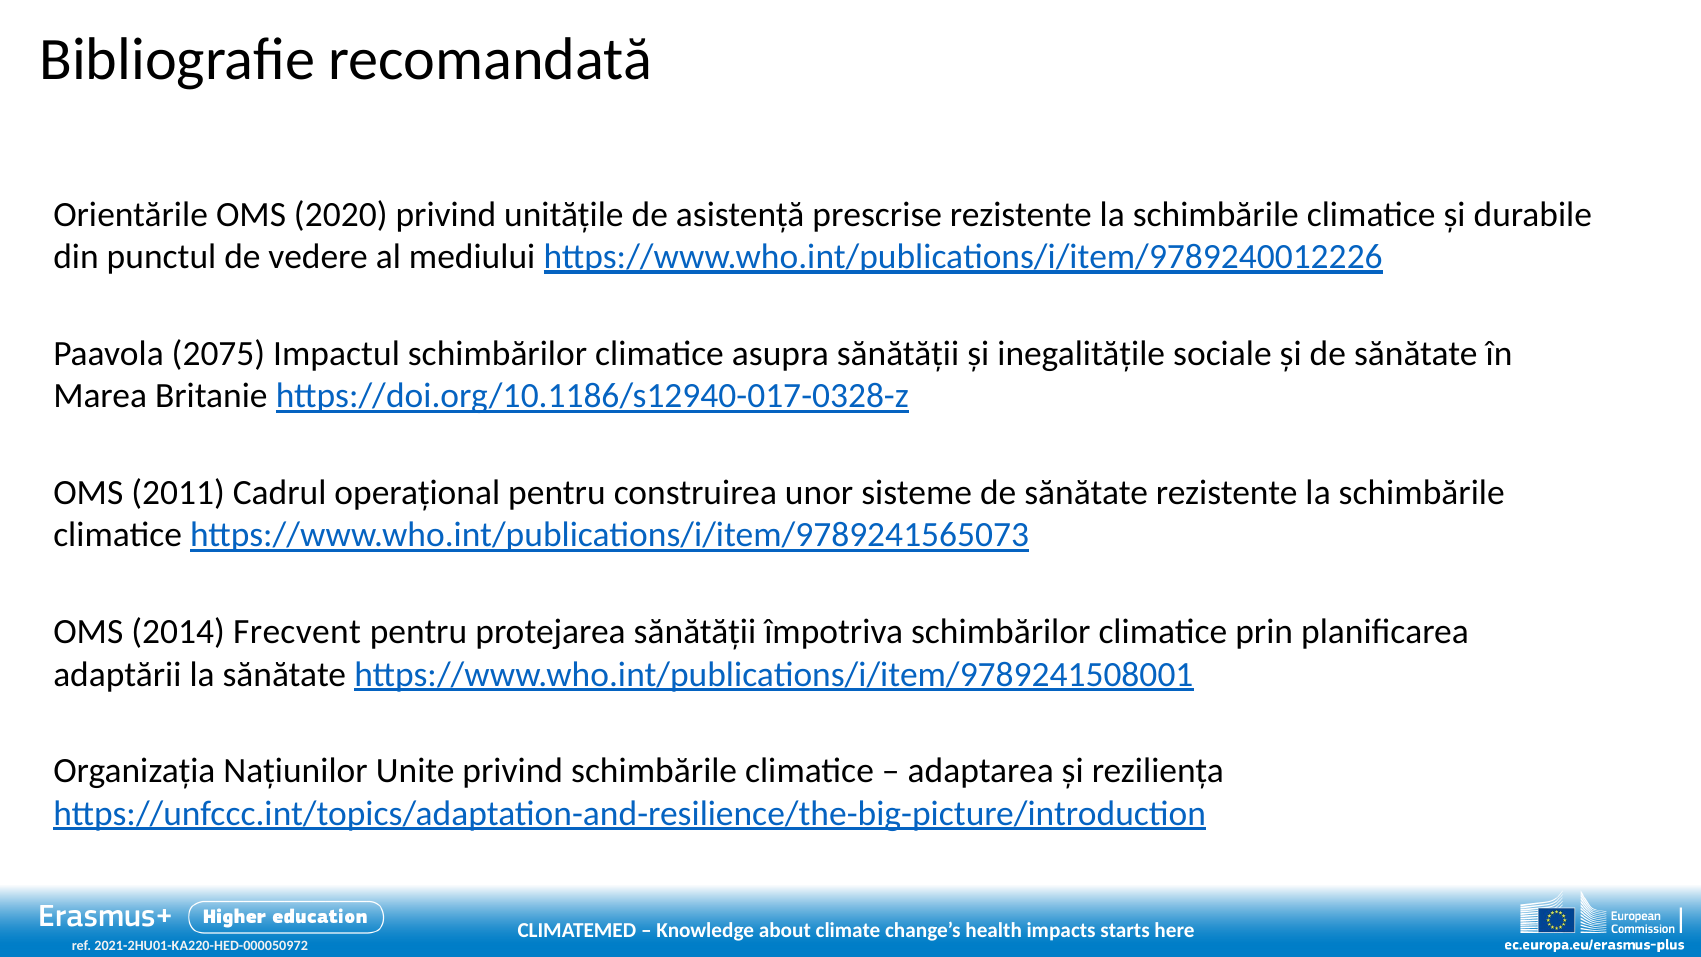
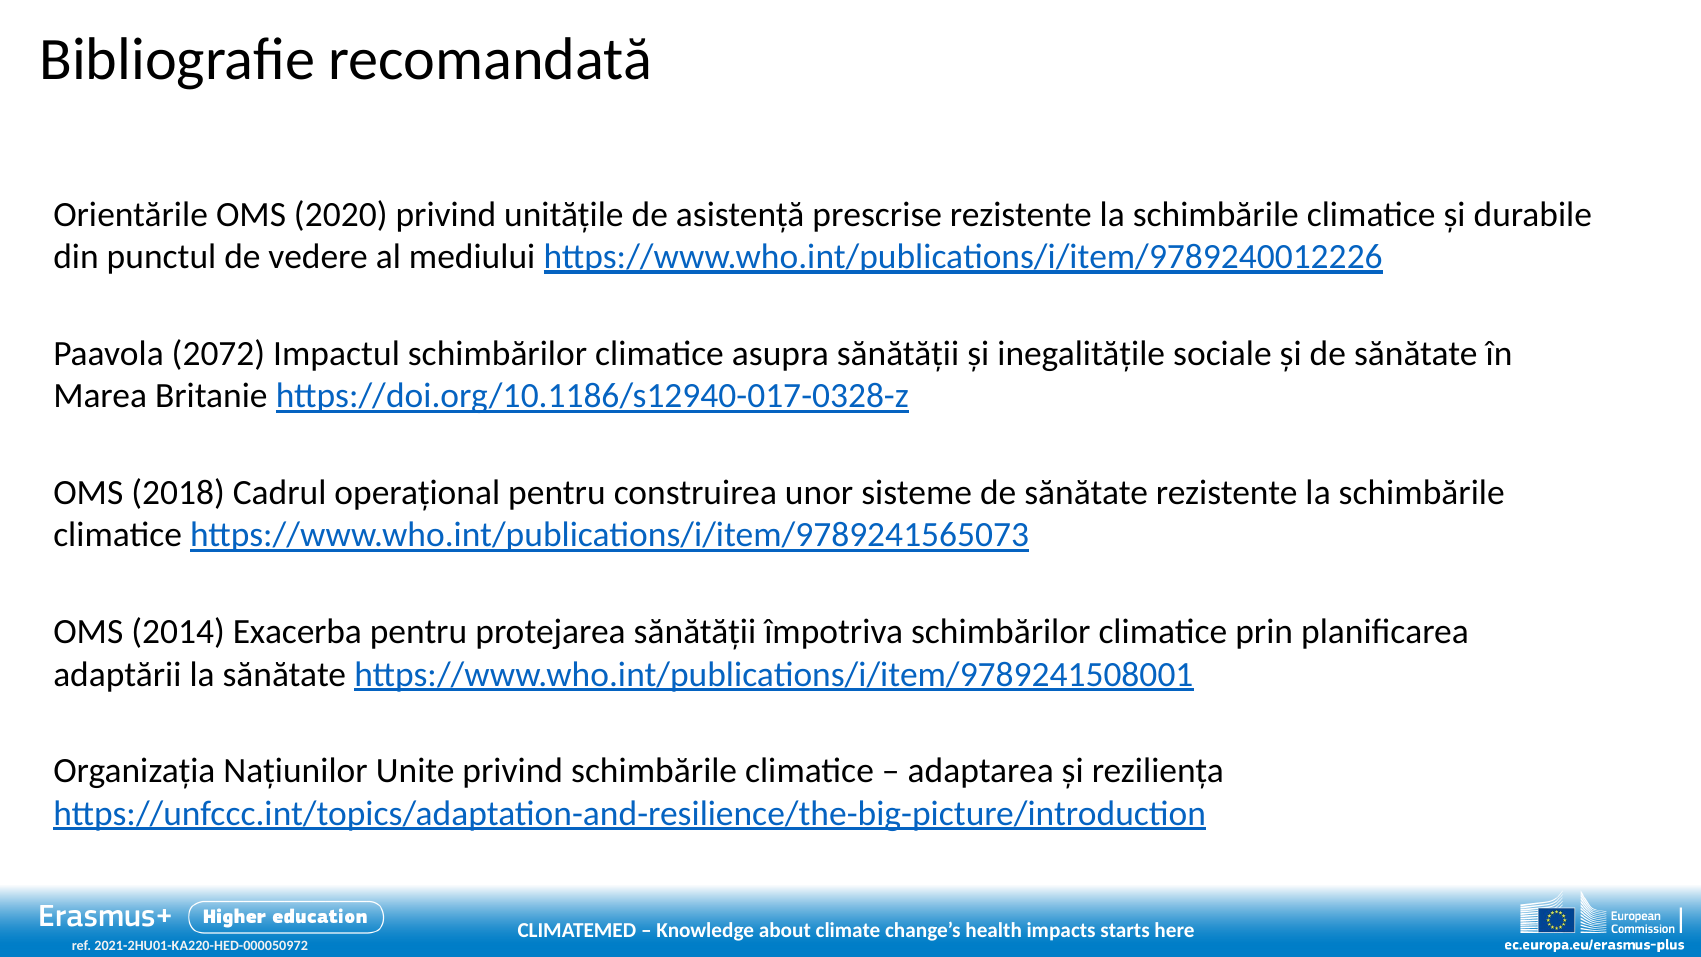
2075: 2075 -> 2072
2011: 2011 -> 2018
Frecvent: Frecvent -> Exacerba
